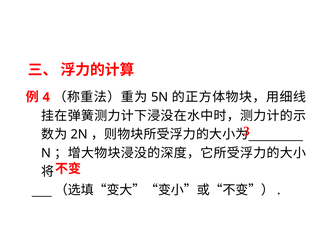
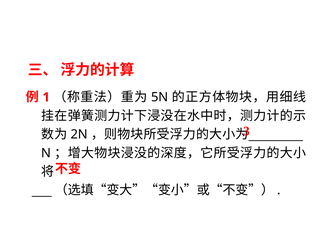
4: 4 -> 1
